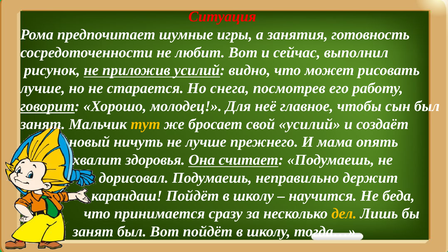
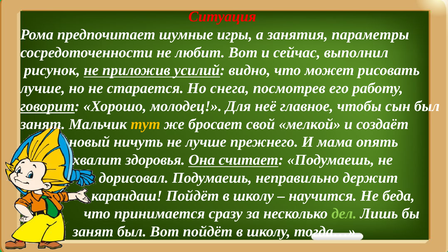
готовность: готовность -> параметры
свой усилий: усилий -> мелкой
дел colour: yellow -> light green
